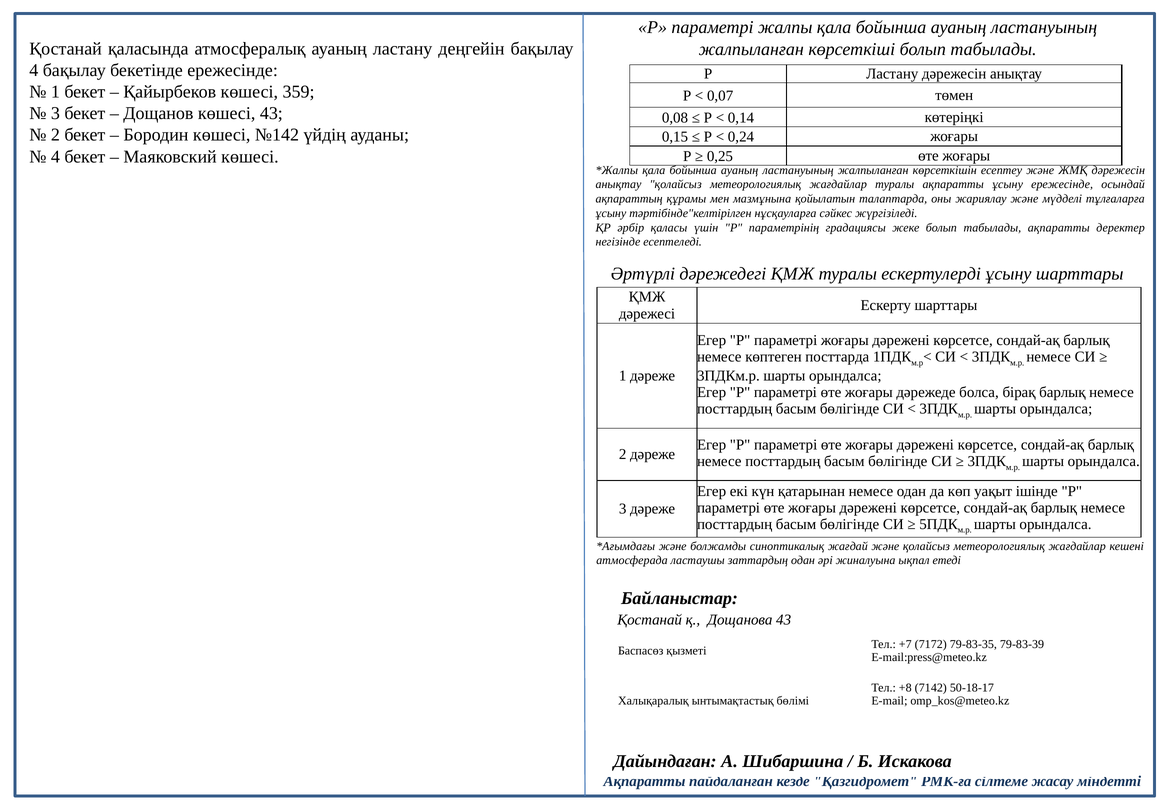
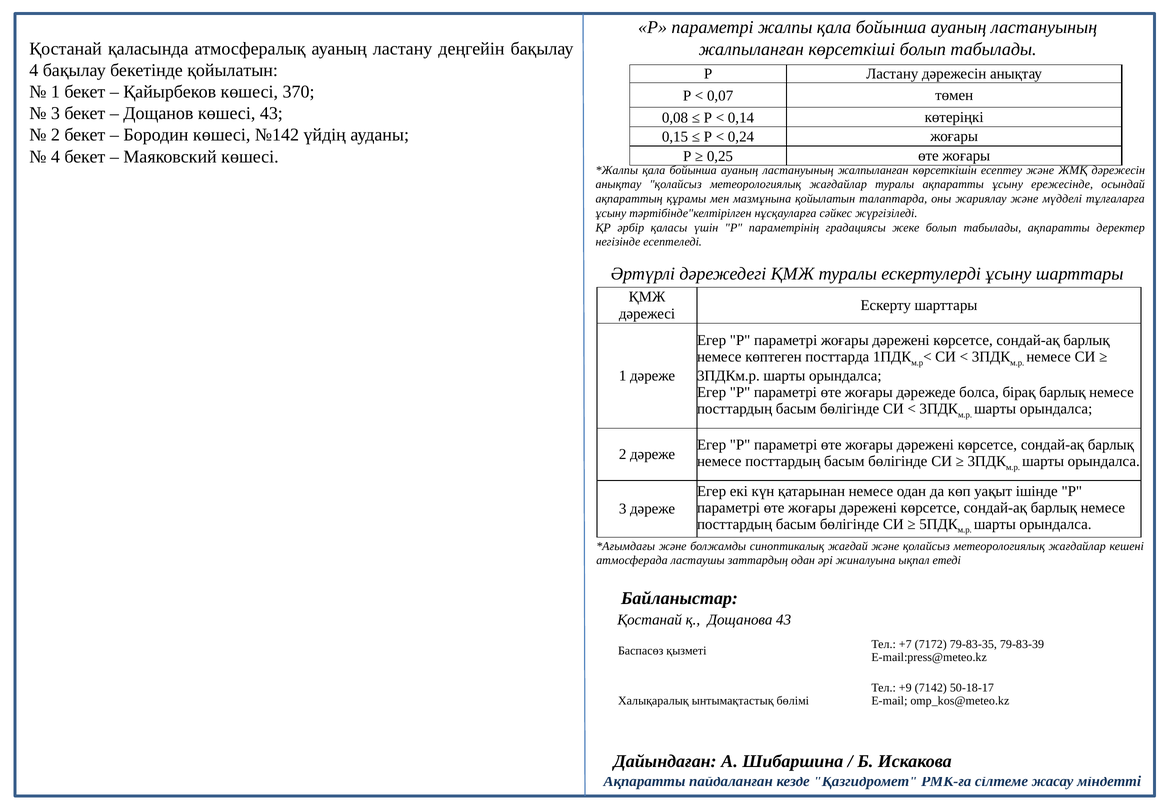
бекетінде ережесінде: ережесінде -> қойылатын
359: 359 -> 370
+8: +8 -> +9
